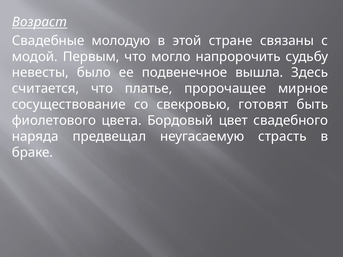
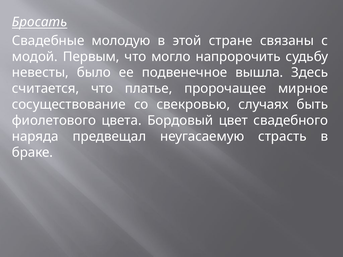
Возраст: Возраст -> Бросать
готовят: готовят -> случаях
